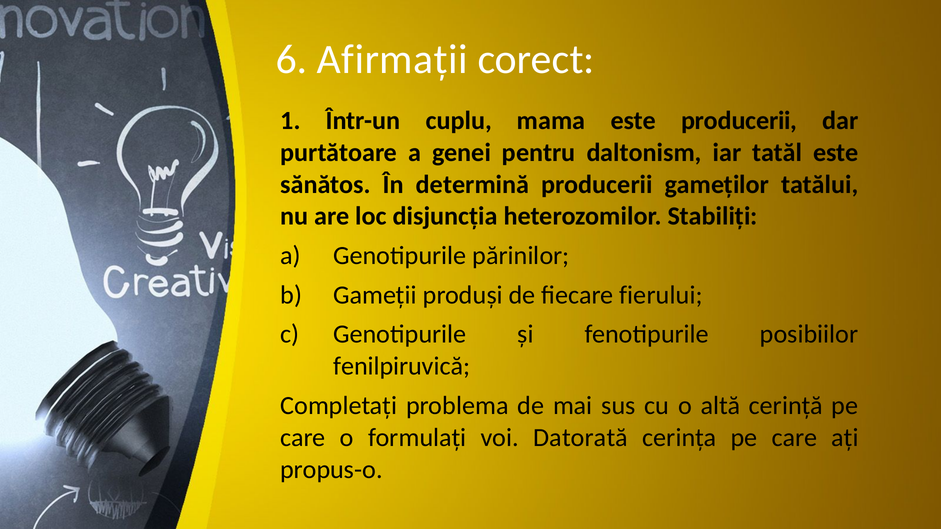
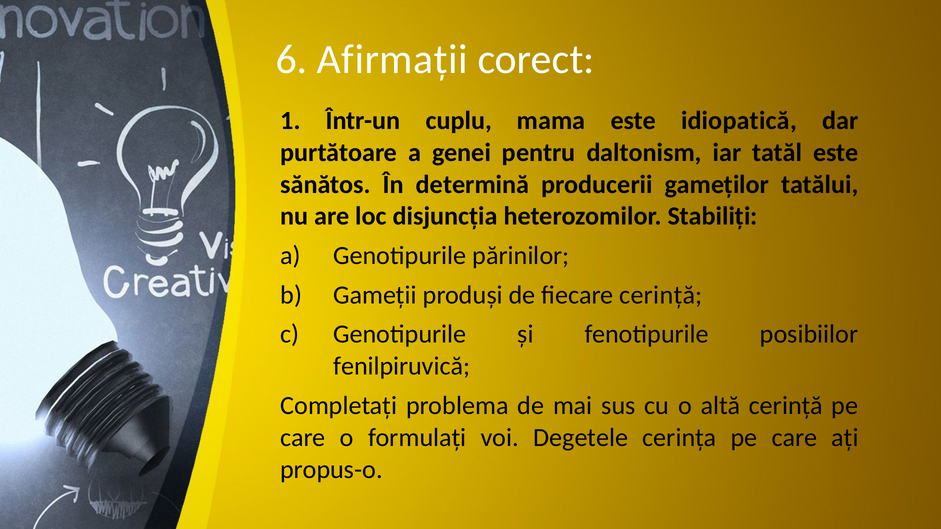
este producerii: producerii -> idiopatică
fiecare fierului: fierului -> cerință
Datorată: Datorată -> Degetele
